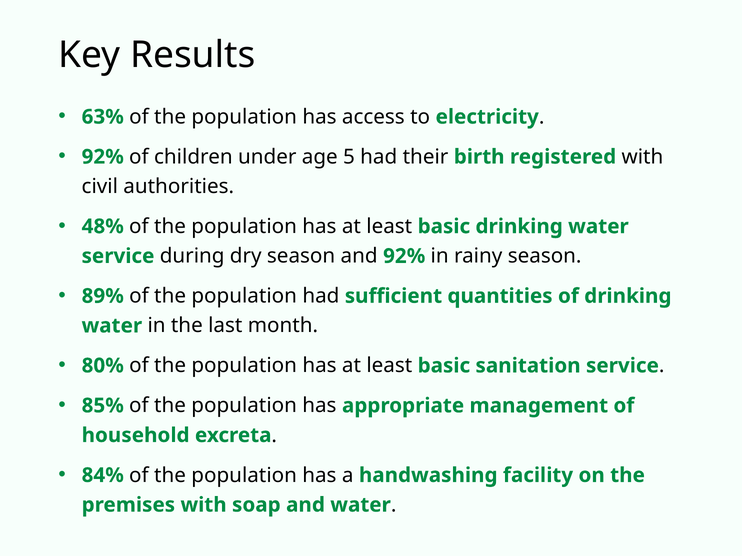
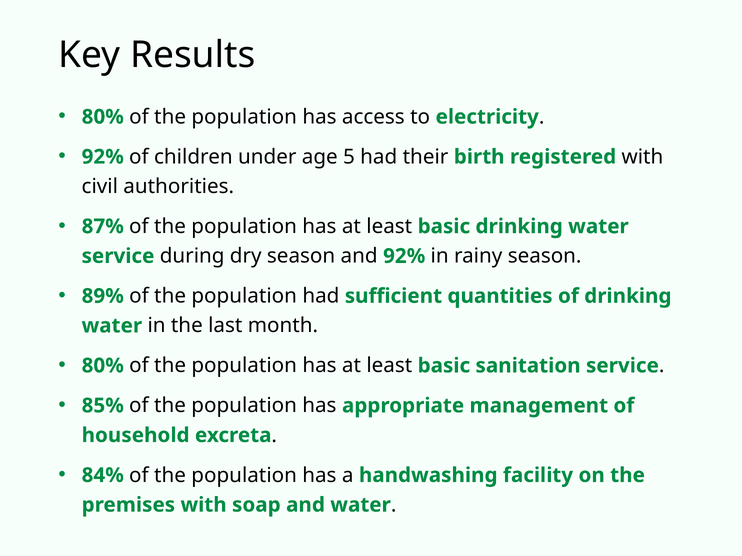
63% at (103, 117): 63% -> 80%
48%: 48% -> 87%
